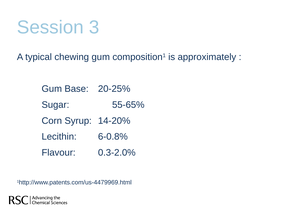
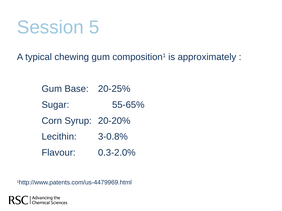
3: 3 -> 5
14-20%: 14-20% -> 20-20%
6-0.8%: 6-0.8% -> 3-0.8%
